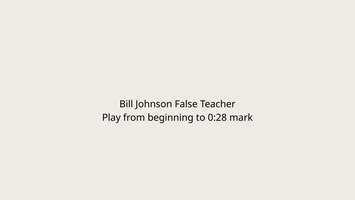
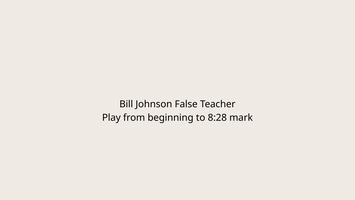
0:28: 0:28 -> 8:28
